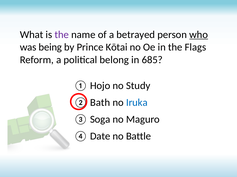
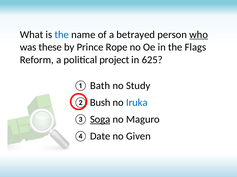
the at (62, 35) colour: purple -> blue
being: being -> these
Kōtai: Kōtai -> Rope
belong: belong -> project
685: 685 -> 625
Hojo: Hojo -> Bath
Bath: Bath -> Bush
Soga underline: none -> present
Battle: Battle -> Given
